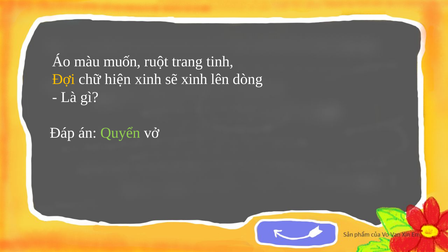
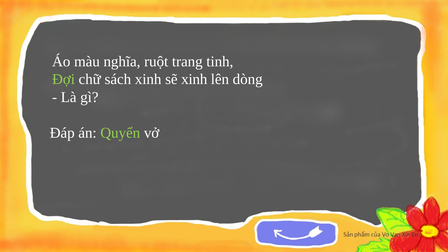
muốn: muốn -> nghĩa
Đợi colour: yellow -> light green
hiện: hiện -> sách
